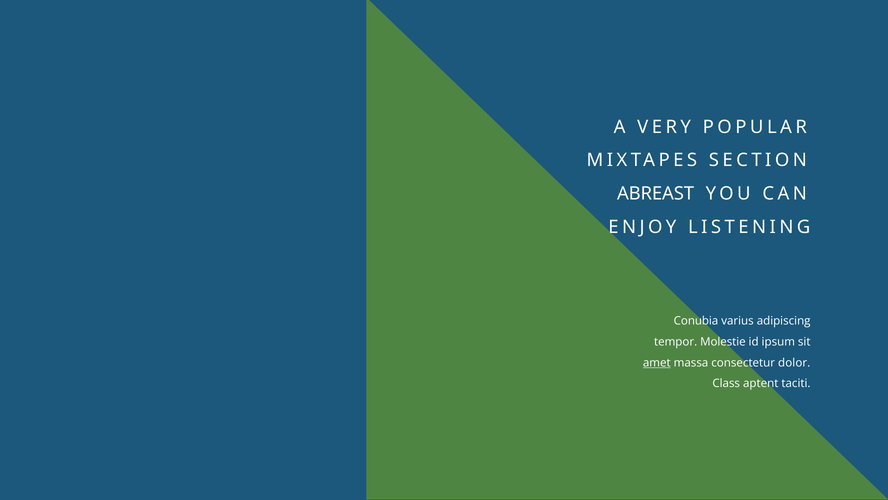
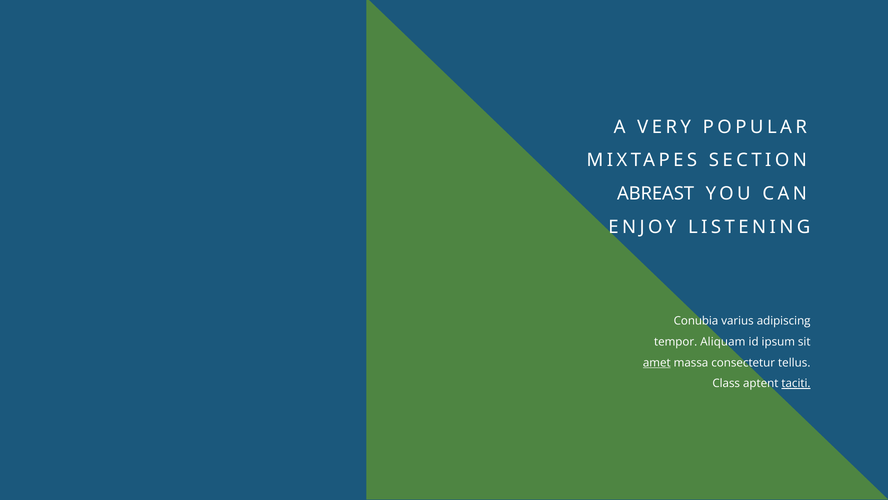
Molestie: Molestie -> Aliquam
dolor: dolor -> tellus
taciti underline: none -> present
